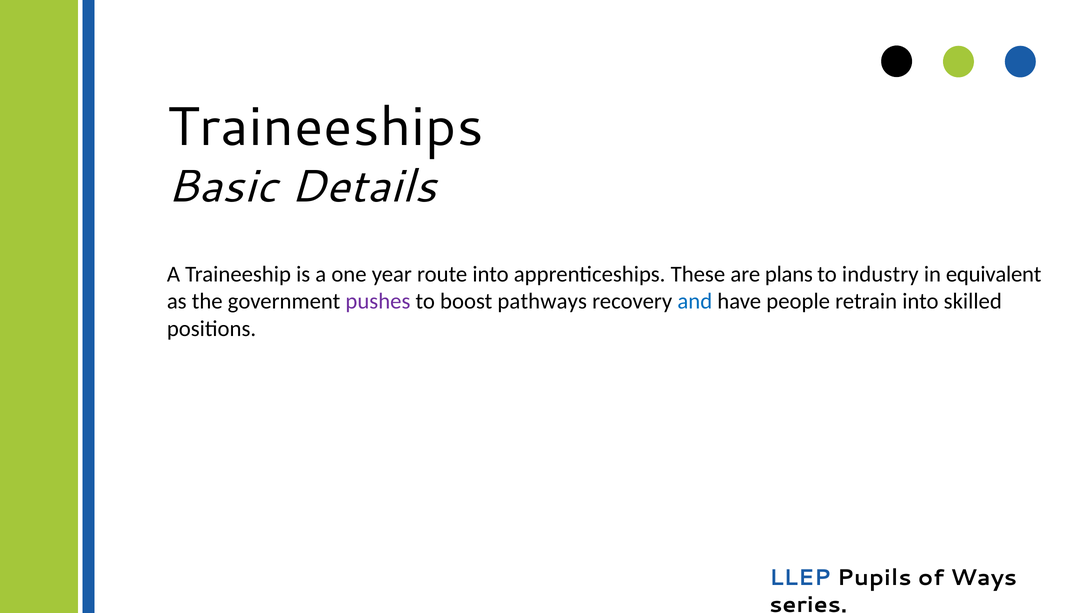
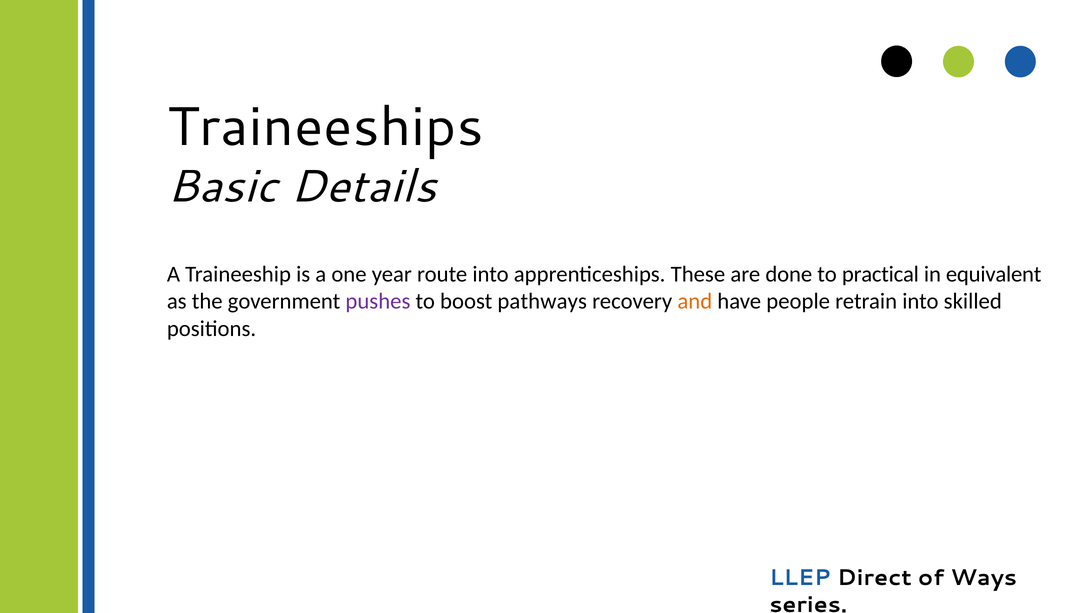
plans: plans -> done
industry: industry -> practical
and colour: blue -> orange
Pupils: Pupils -> Direct
